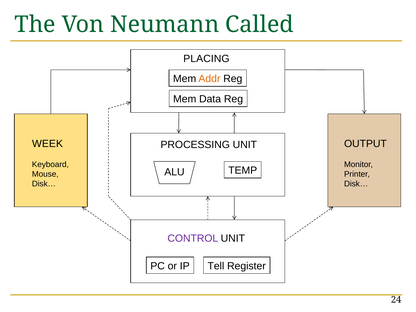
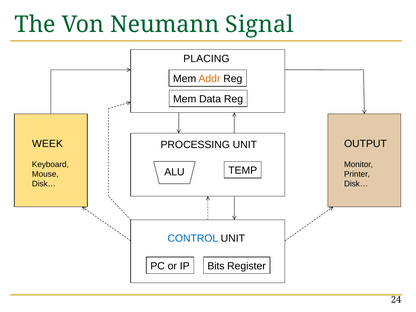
Called: Called -> Signal
CONTROL colour: purple -> blue
Tell: Tell -> Bits
